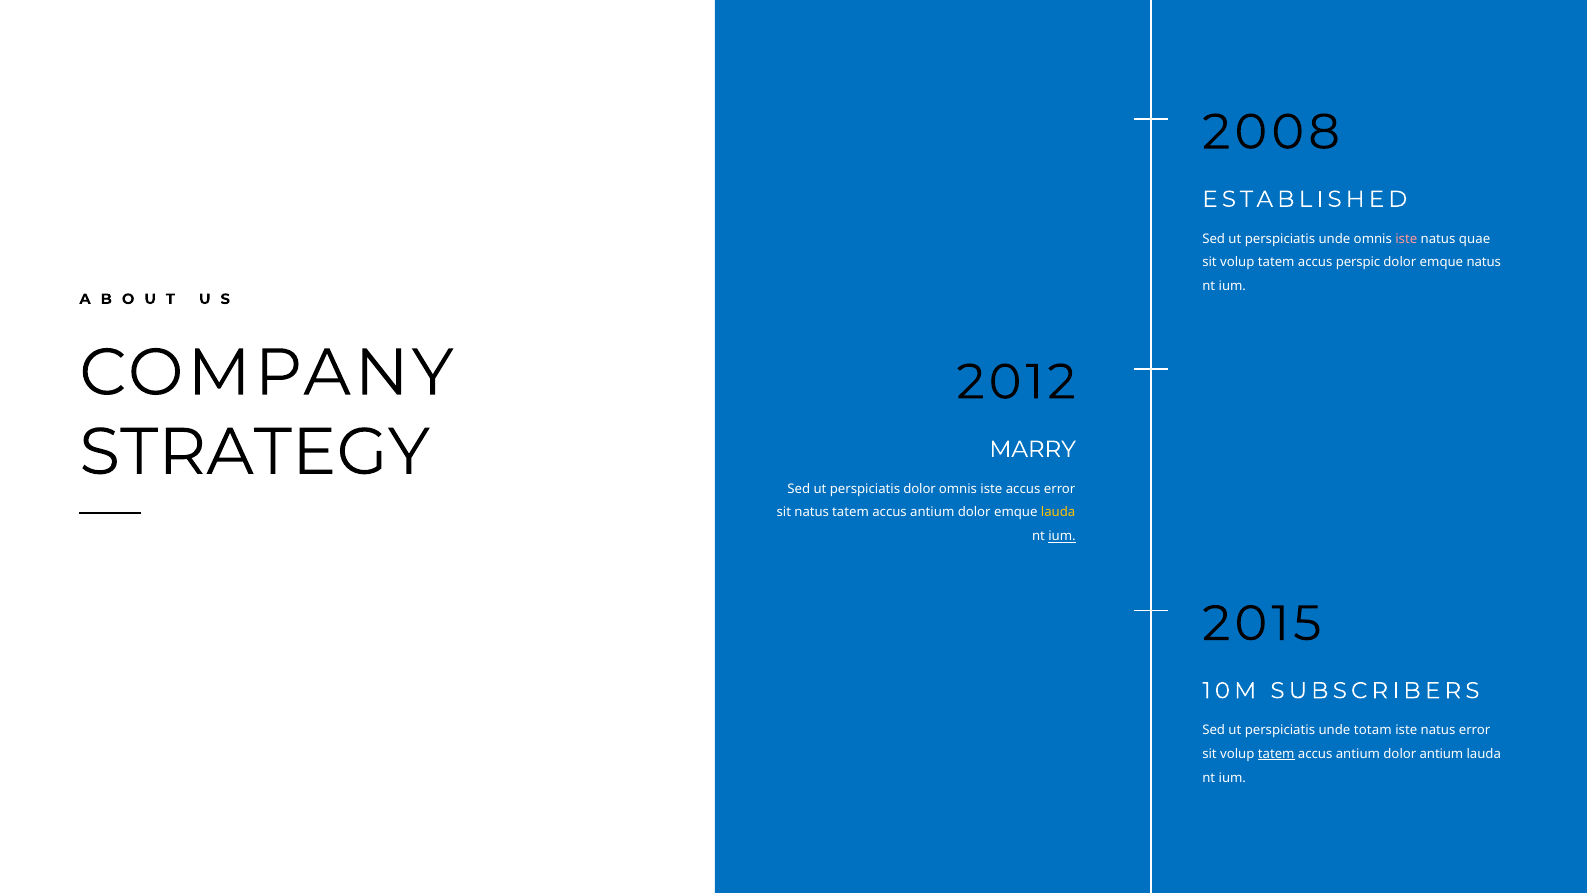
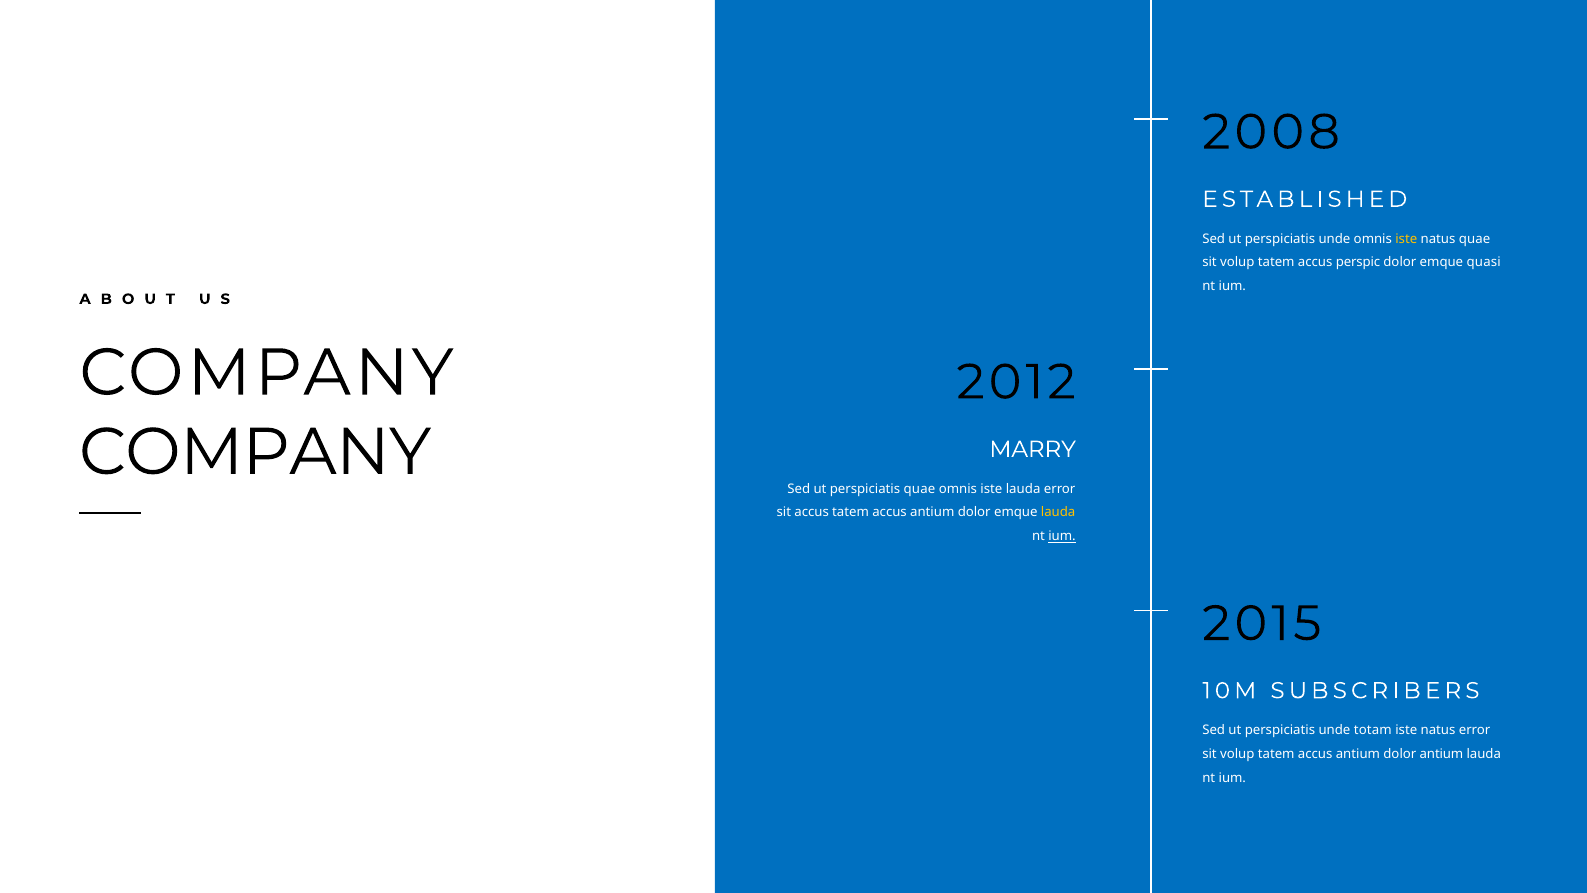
iste at (1406, 239) colour: pink -> yellow
emque natus: natus -> quasi
STRATEGY at (255, 452): STRATEGY -> COMPANY
perspiciatis dolor: dolor -> quae
iste accus: accus -> lauda
sit natus: natus -> accus
tatem at (1276, 754) underline: present -> none
